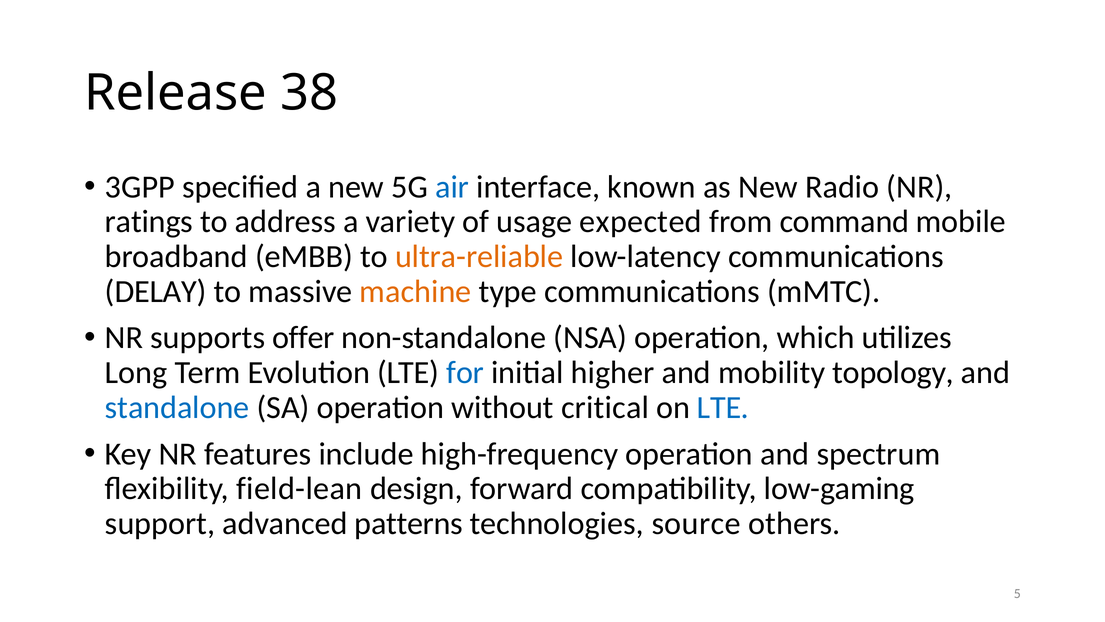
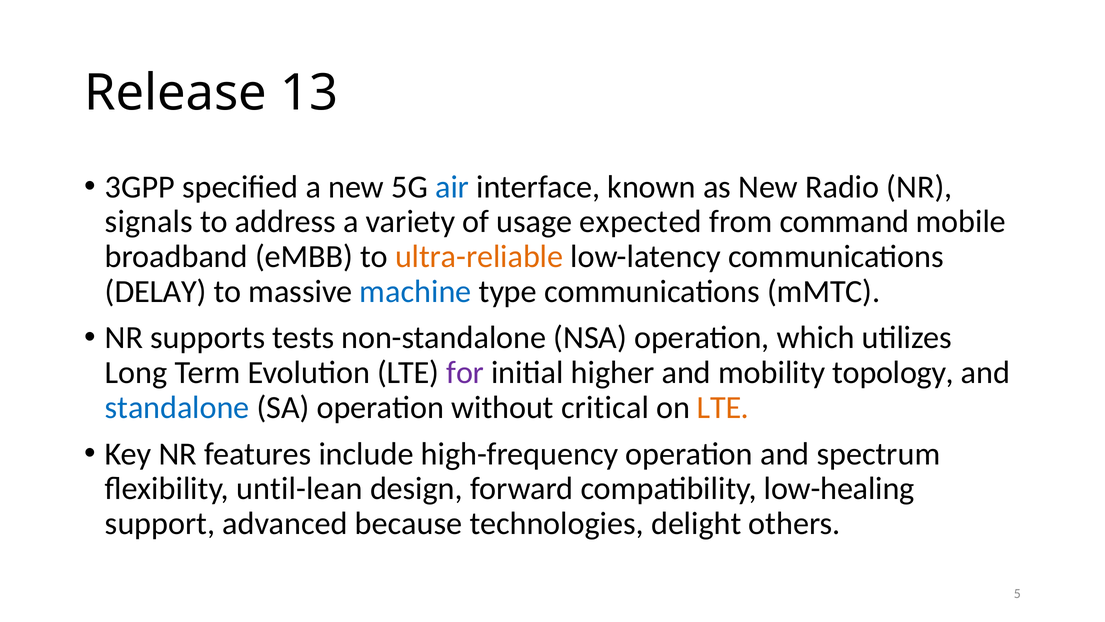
38: 38 -> 13
ratings: ratings -> signals
machine colour: orange -> blue
offer: offer -> tests
for colour: blue -> purple
LTE at (723, 407) colour: blue -> orange
field-lean: field-lean -> until-lean
low-gaming: low-gaming -> low-healing
patterns: patterns -> because
source: source -> delight
